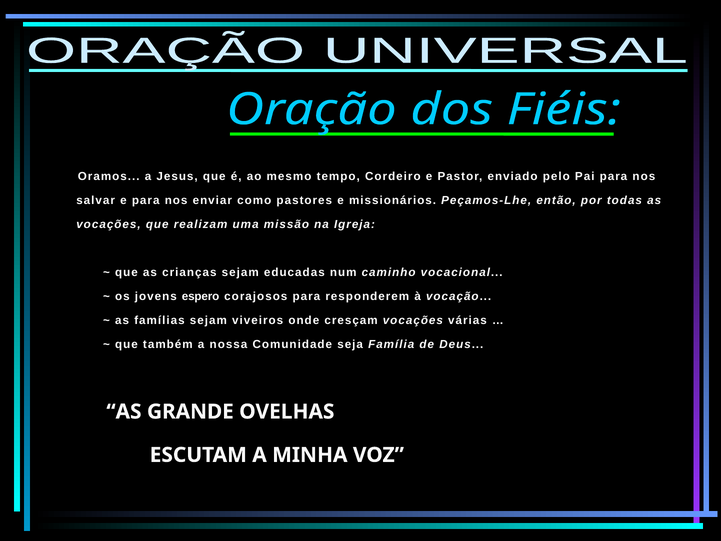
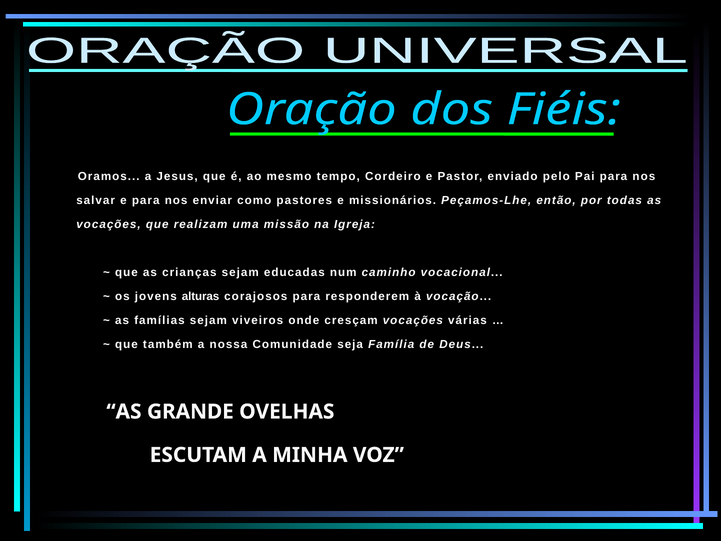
espero: espero -> alturas
